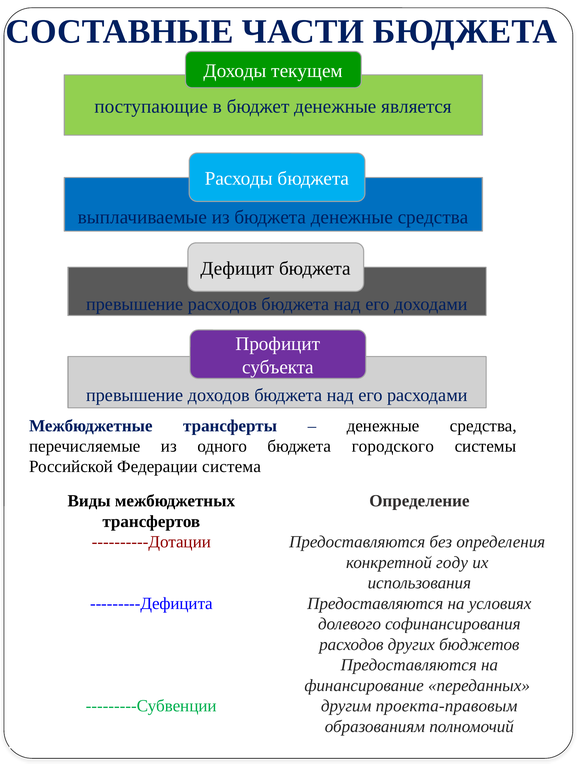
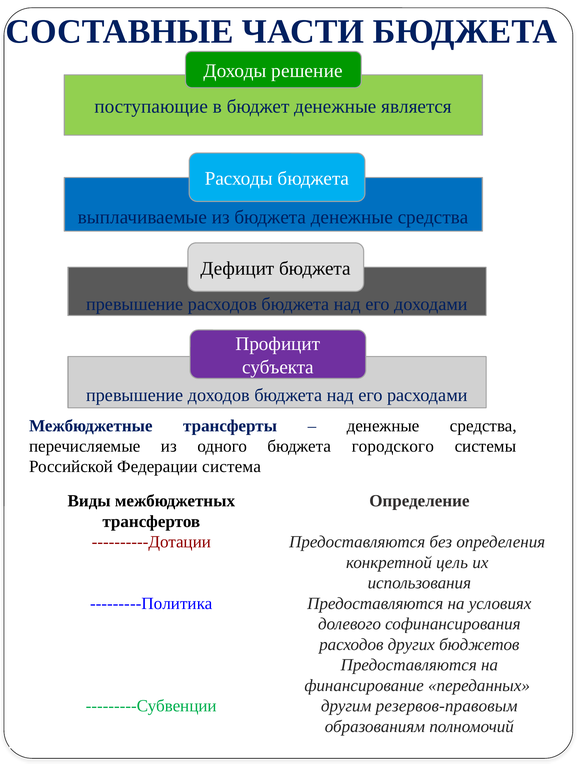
текущем: текущем -> решение
году: году -> цель
---------Дефицита: ---------Дефицита -> ---------Политика
проекта-правовым: проекта-правовым -> резервов-правовым
